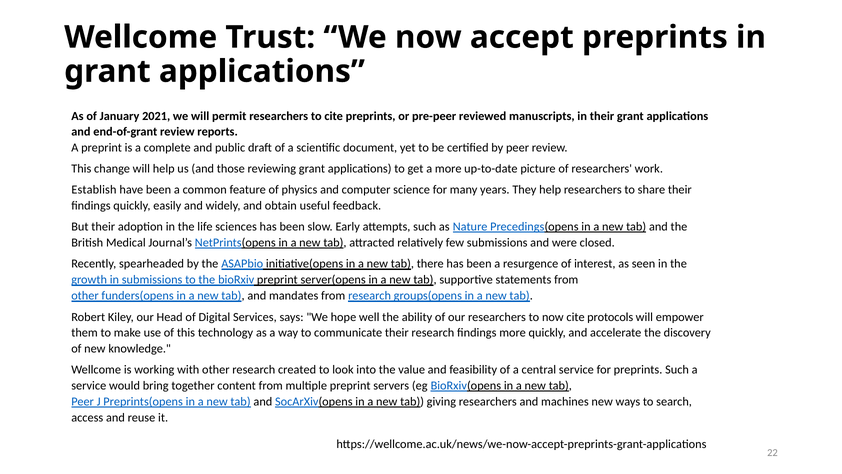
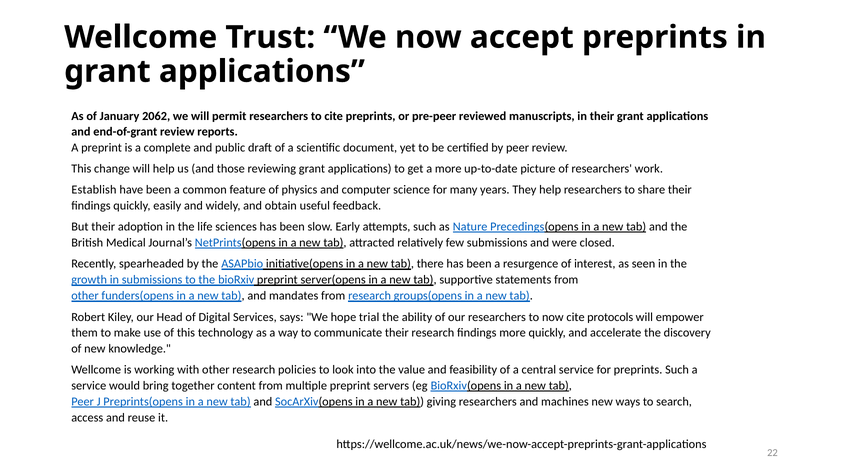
2021: 2021 -> 2062
well: well -> trial
created: created -> policies
